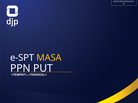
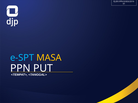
e-SPT colour: white -> light blue
